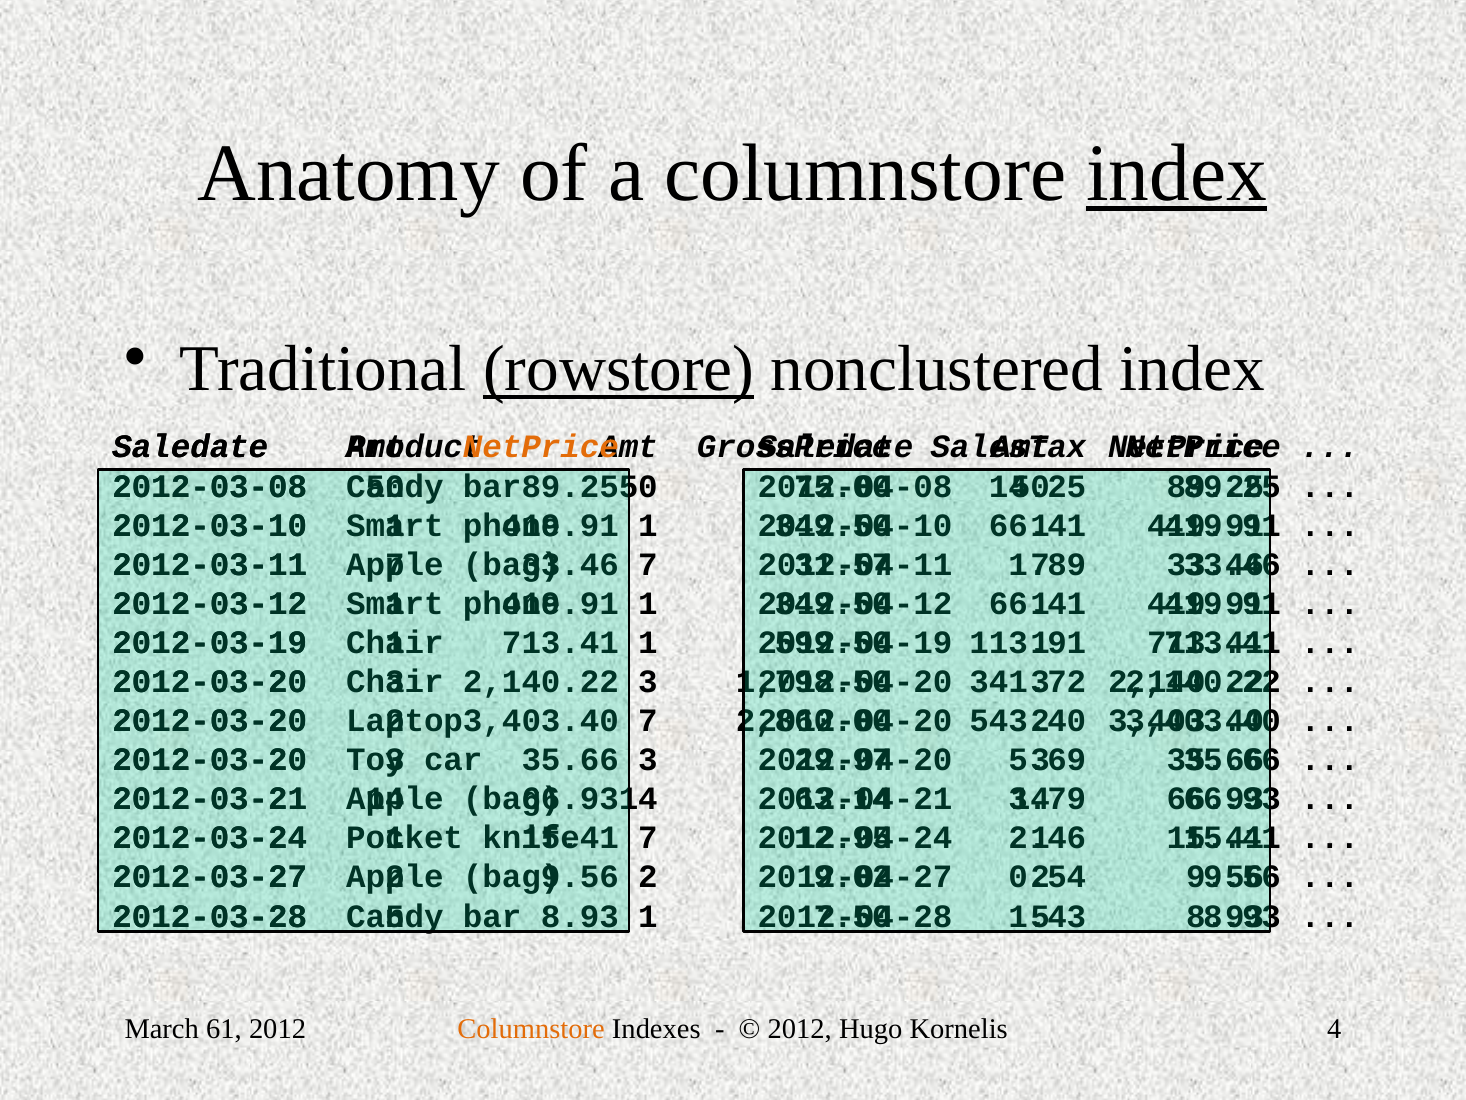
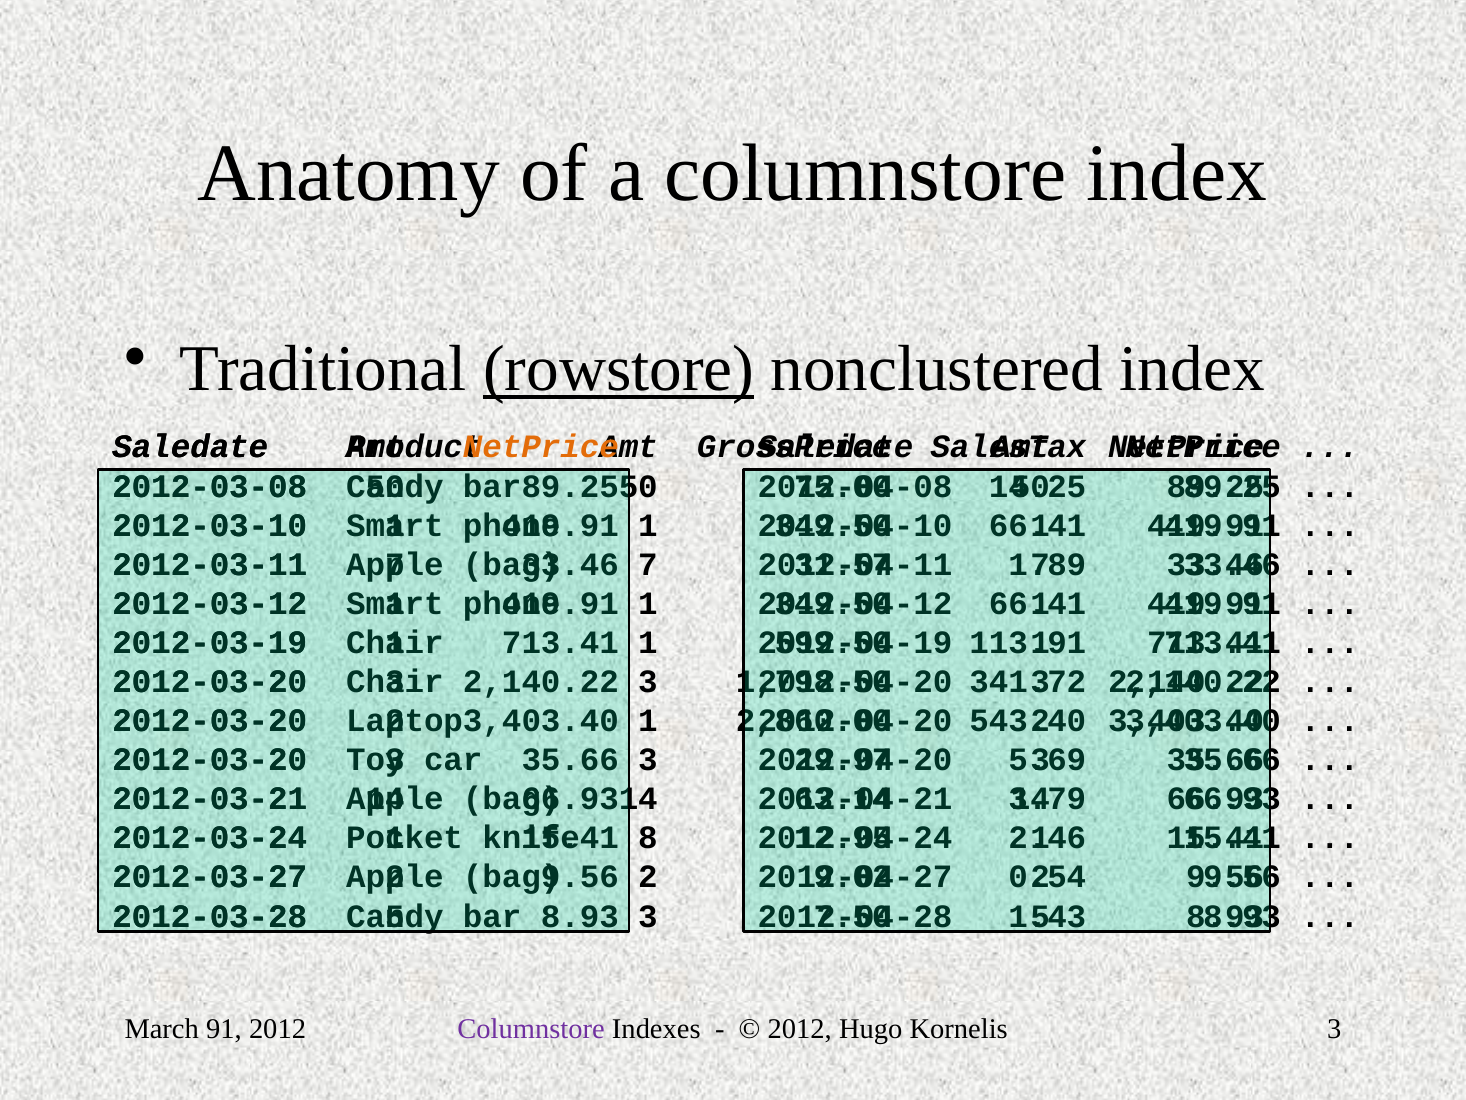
index at (1177, 174) underline: present -> none
7 at (648, 721): 7 -> 1
7 at (648, 838): 7 -> 8
1 at (648, 916): 1 -> 3
61: 61 -> 91
Columnstore at (531, 1028) colour: orange -> purple
Kornelis 4: 4 -> 3
